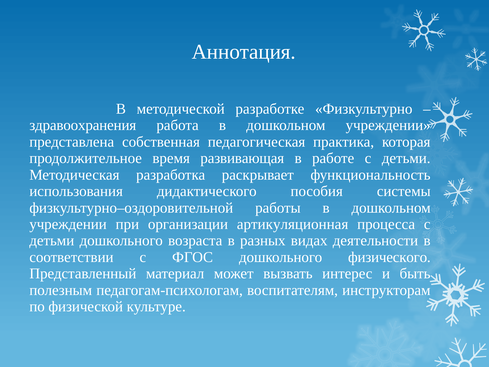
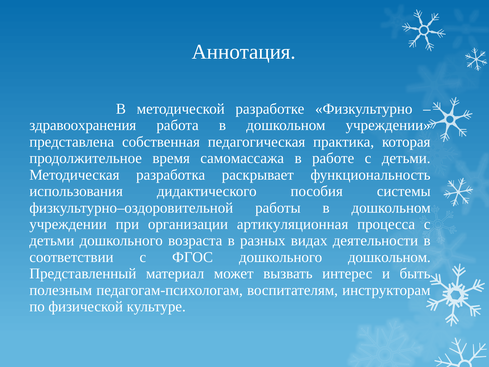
развивающая: развивающая -> самомассажа
дошкольного физического: физического -> дошкольном
